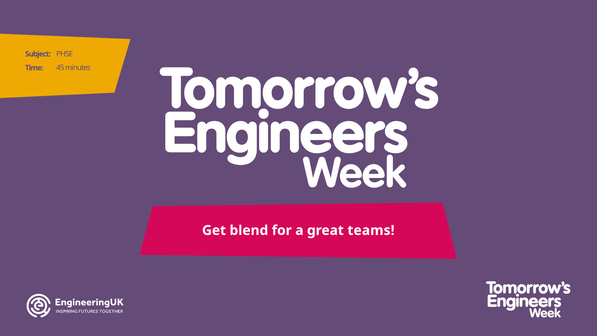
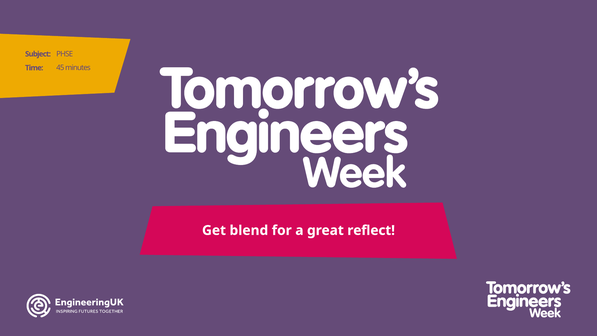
teams: teams -> reflect
